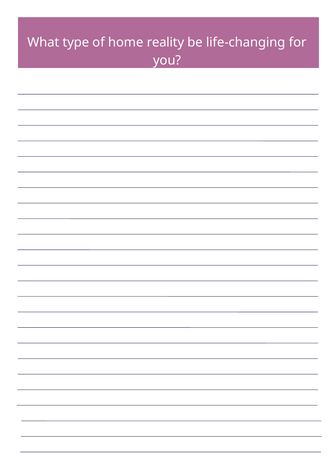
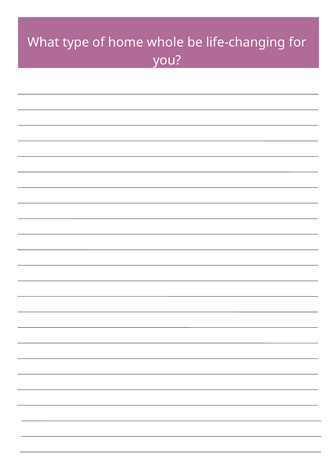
reality: reality -> whole
